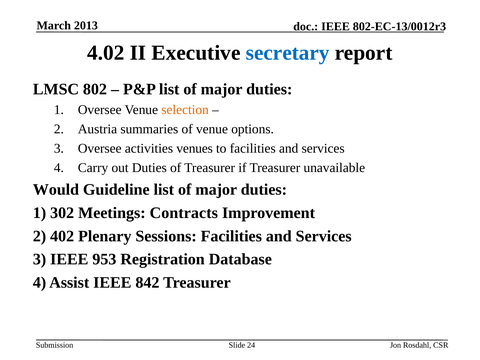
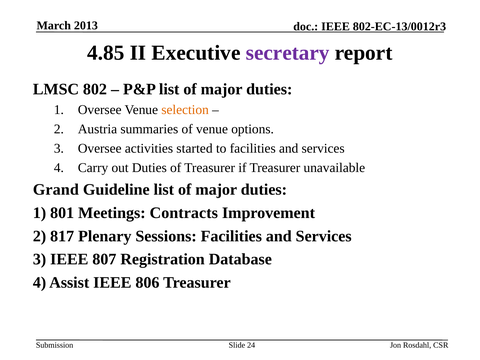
4.02: 4.02 -> 4.85
secretary colour: blue -> purple
venues: venues -> started
Would: Would -> Grand
302: 302 -> 801
402: 402 -> 817
953: 953 -> 807
842: 842 -> 806
